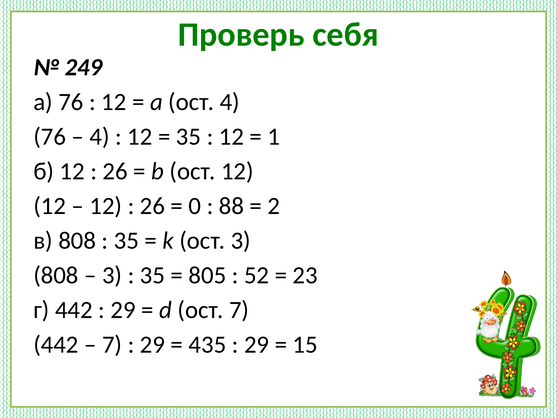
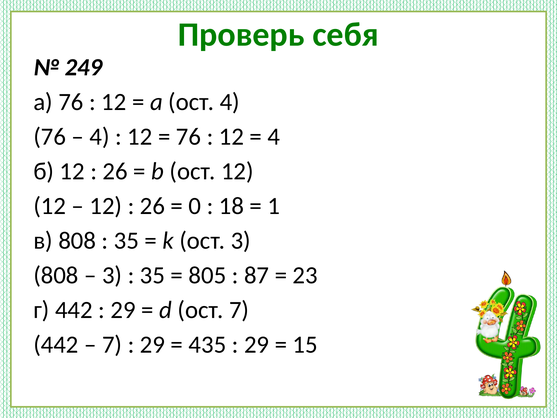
35 at (189, 137): 35 -> 76
1 at (274, 137): 1 -> 4
88: 88 -> 18
2: 2 -> 1
52: 52 -> 87
